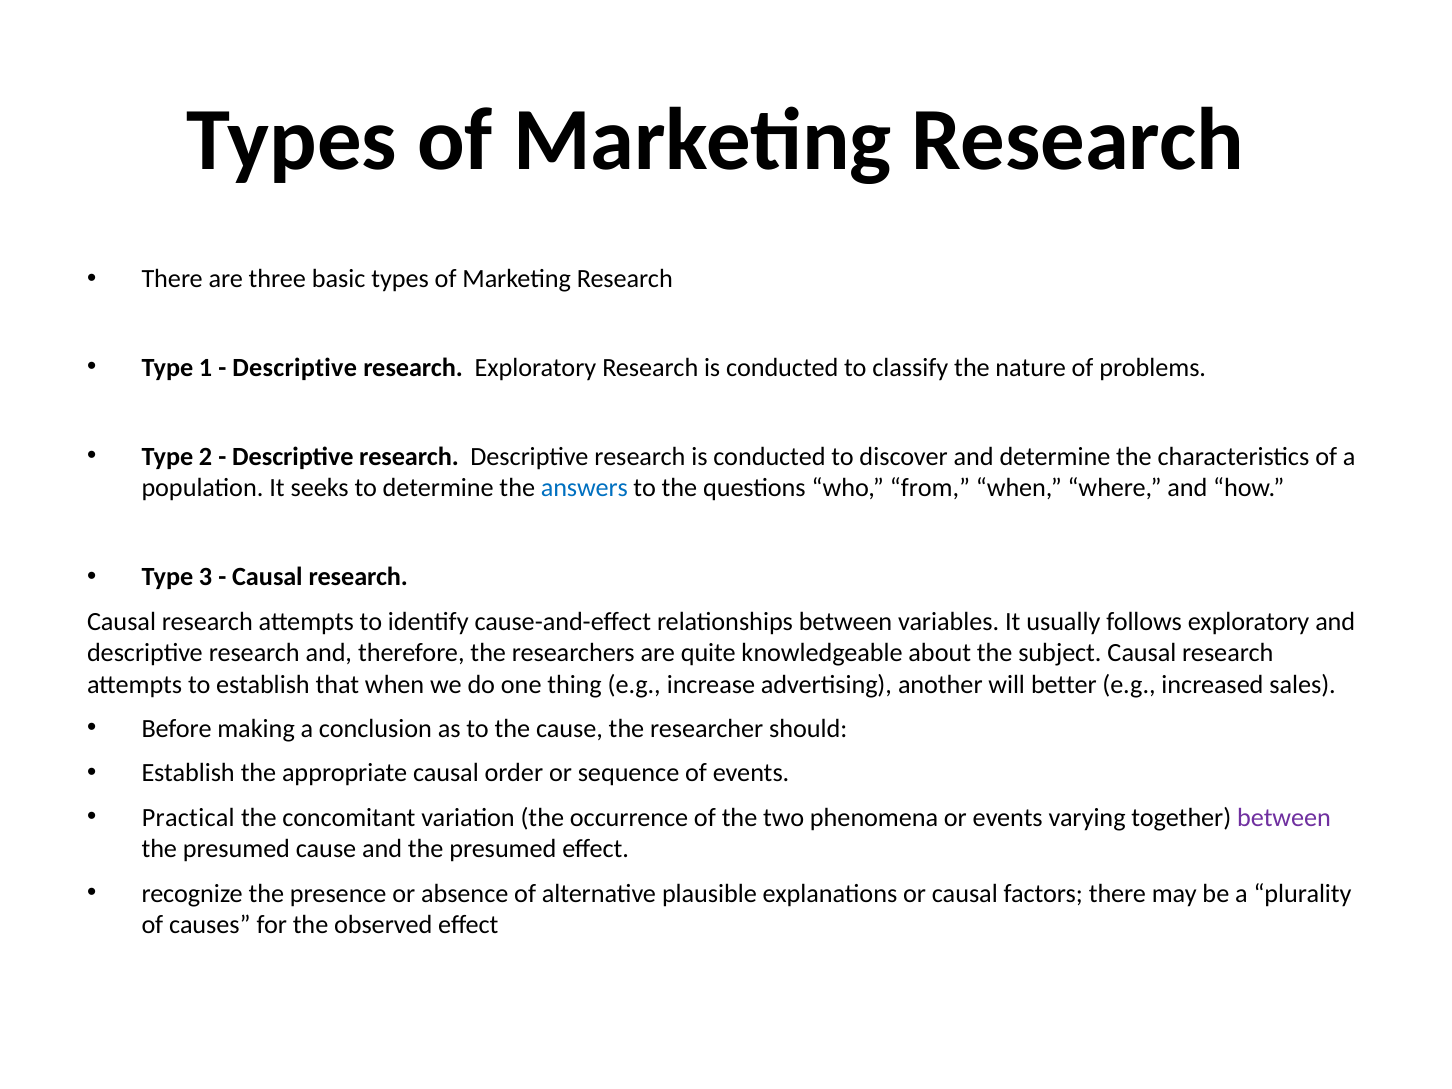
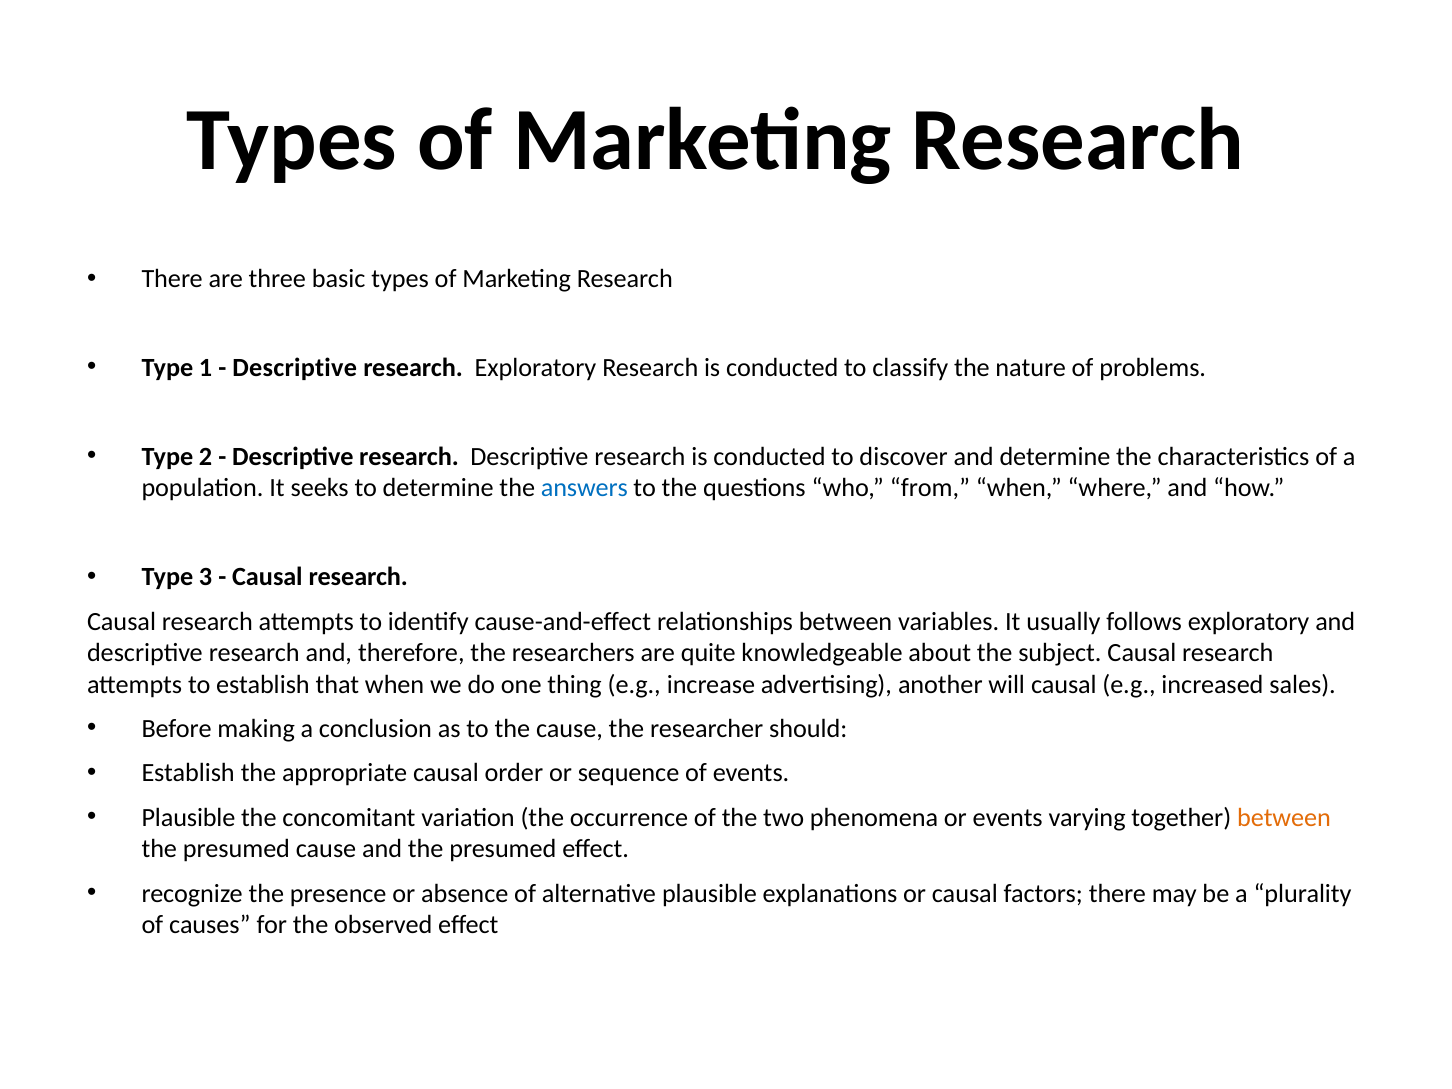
will better: better -> causal
Practical at (188, 818): Practical -> Plausible
between at (1284, 818) colour: purple -> orange
